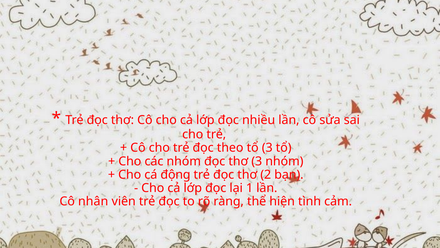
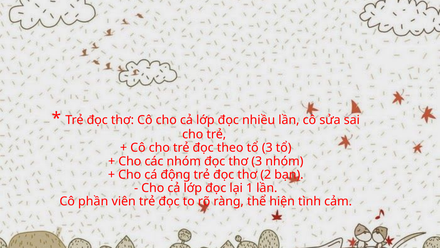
nhân: nhân -> phần
